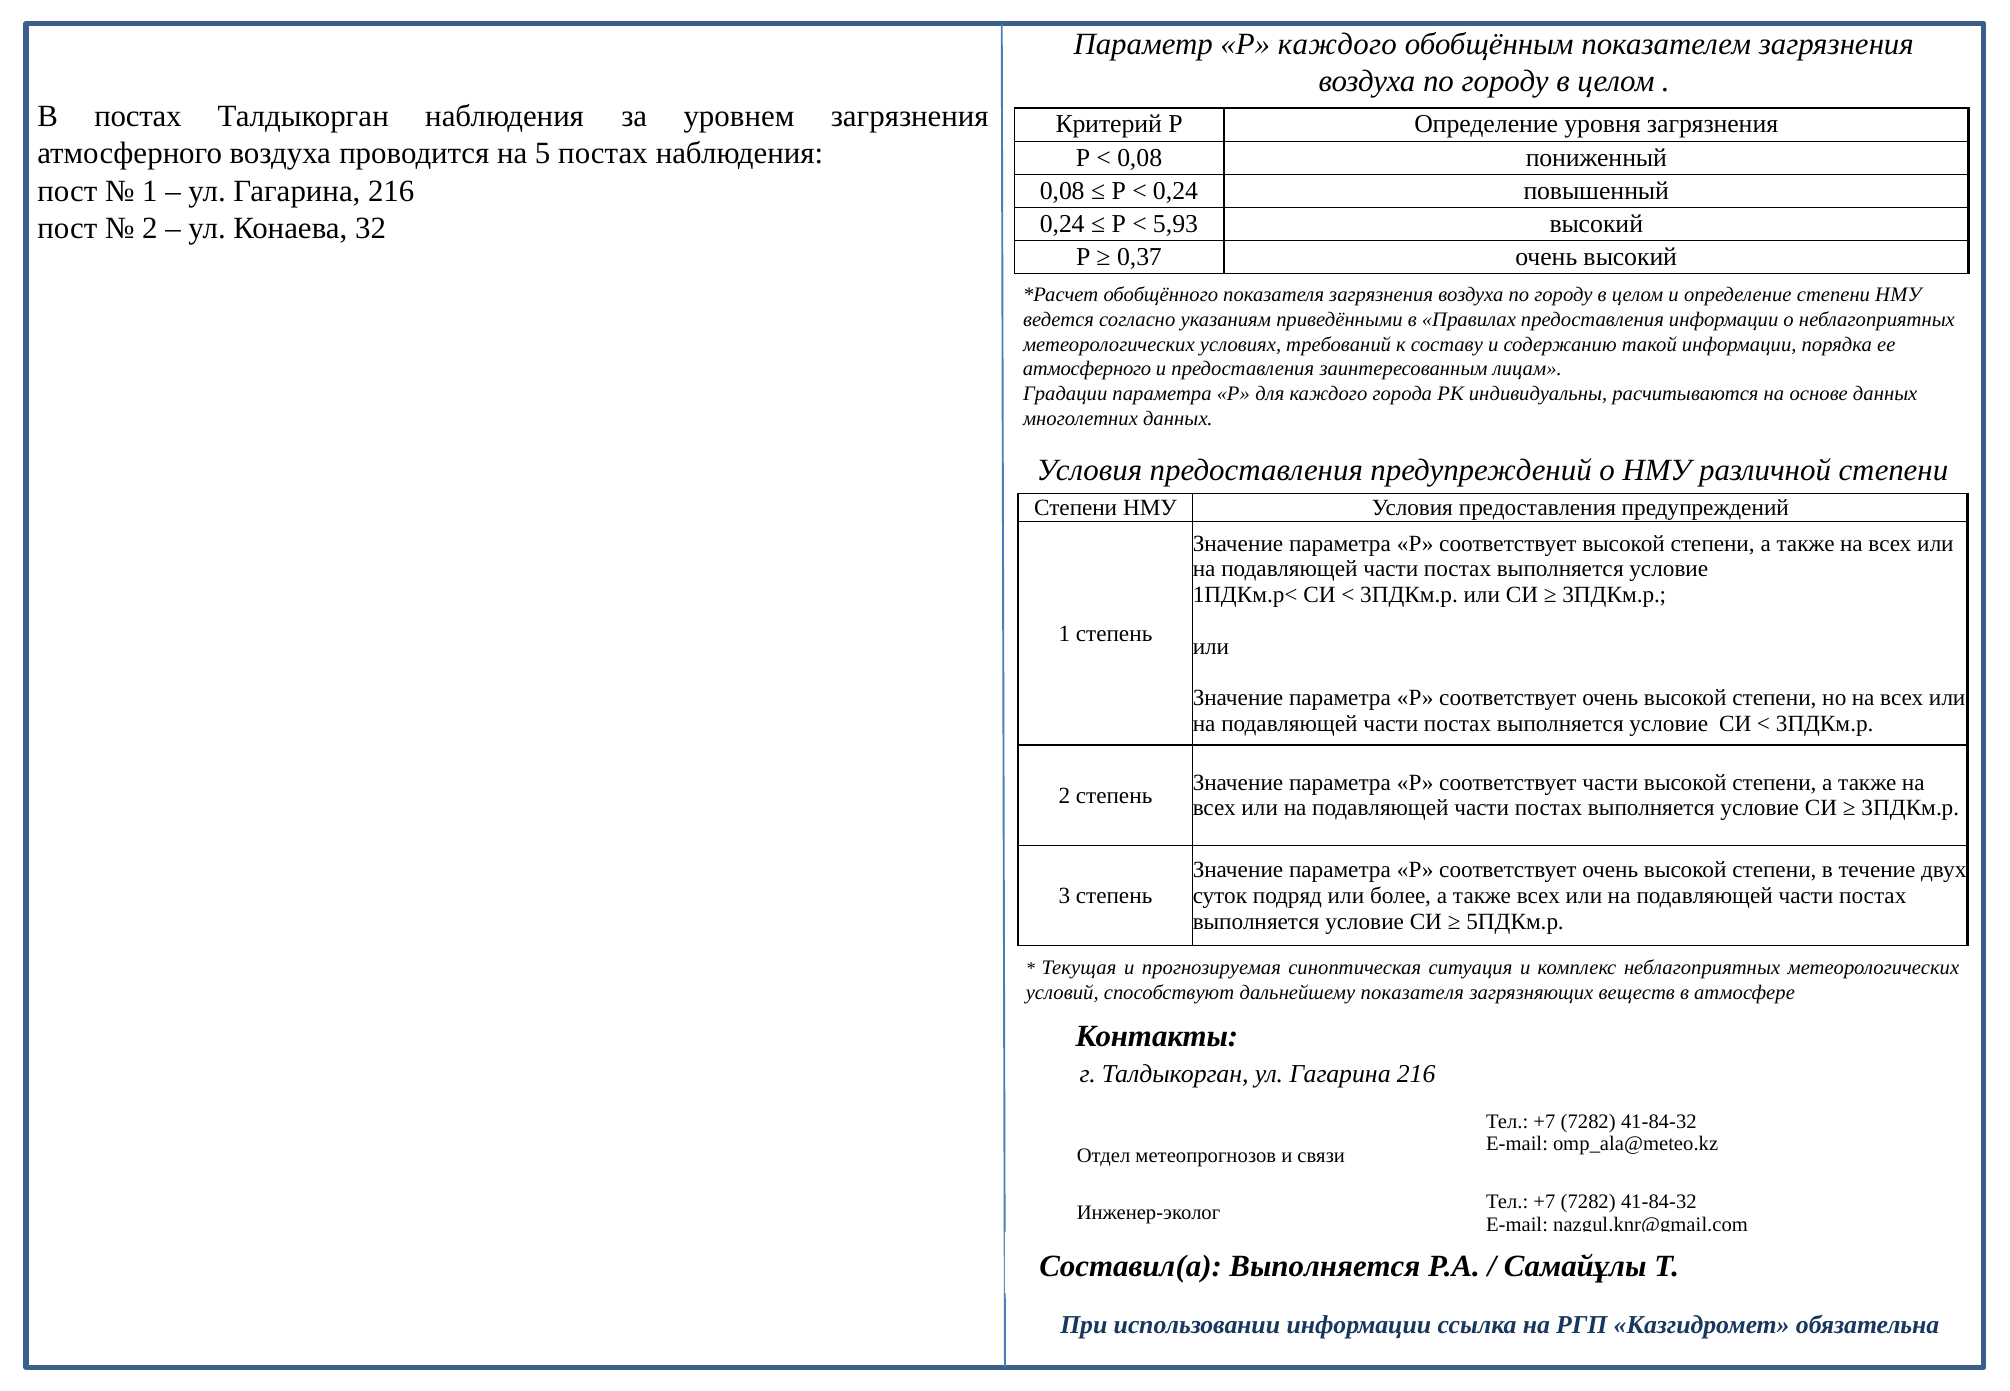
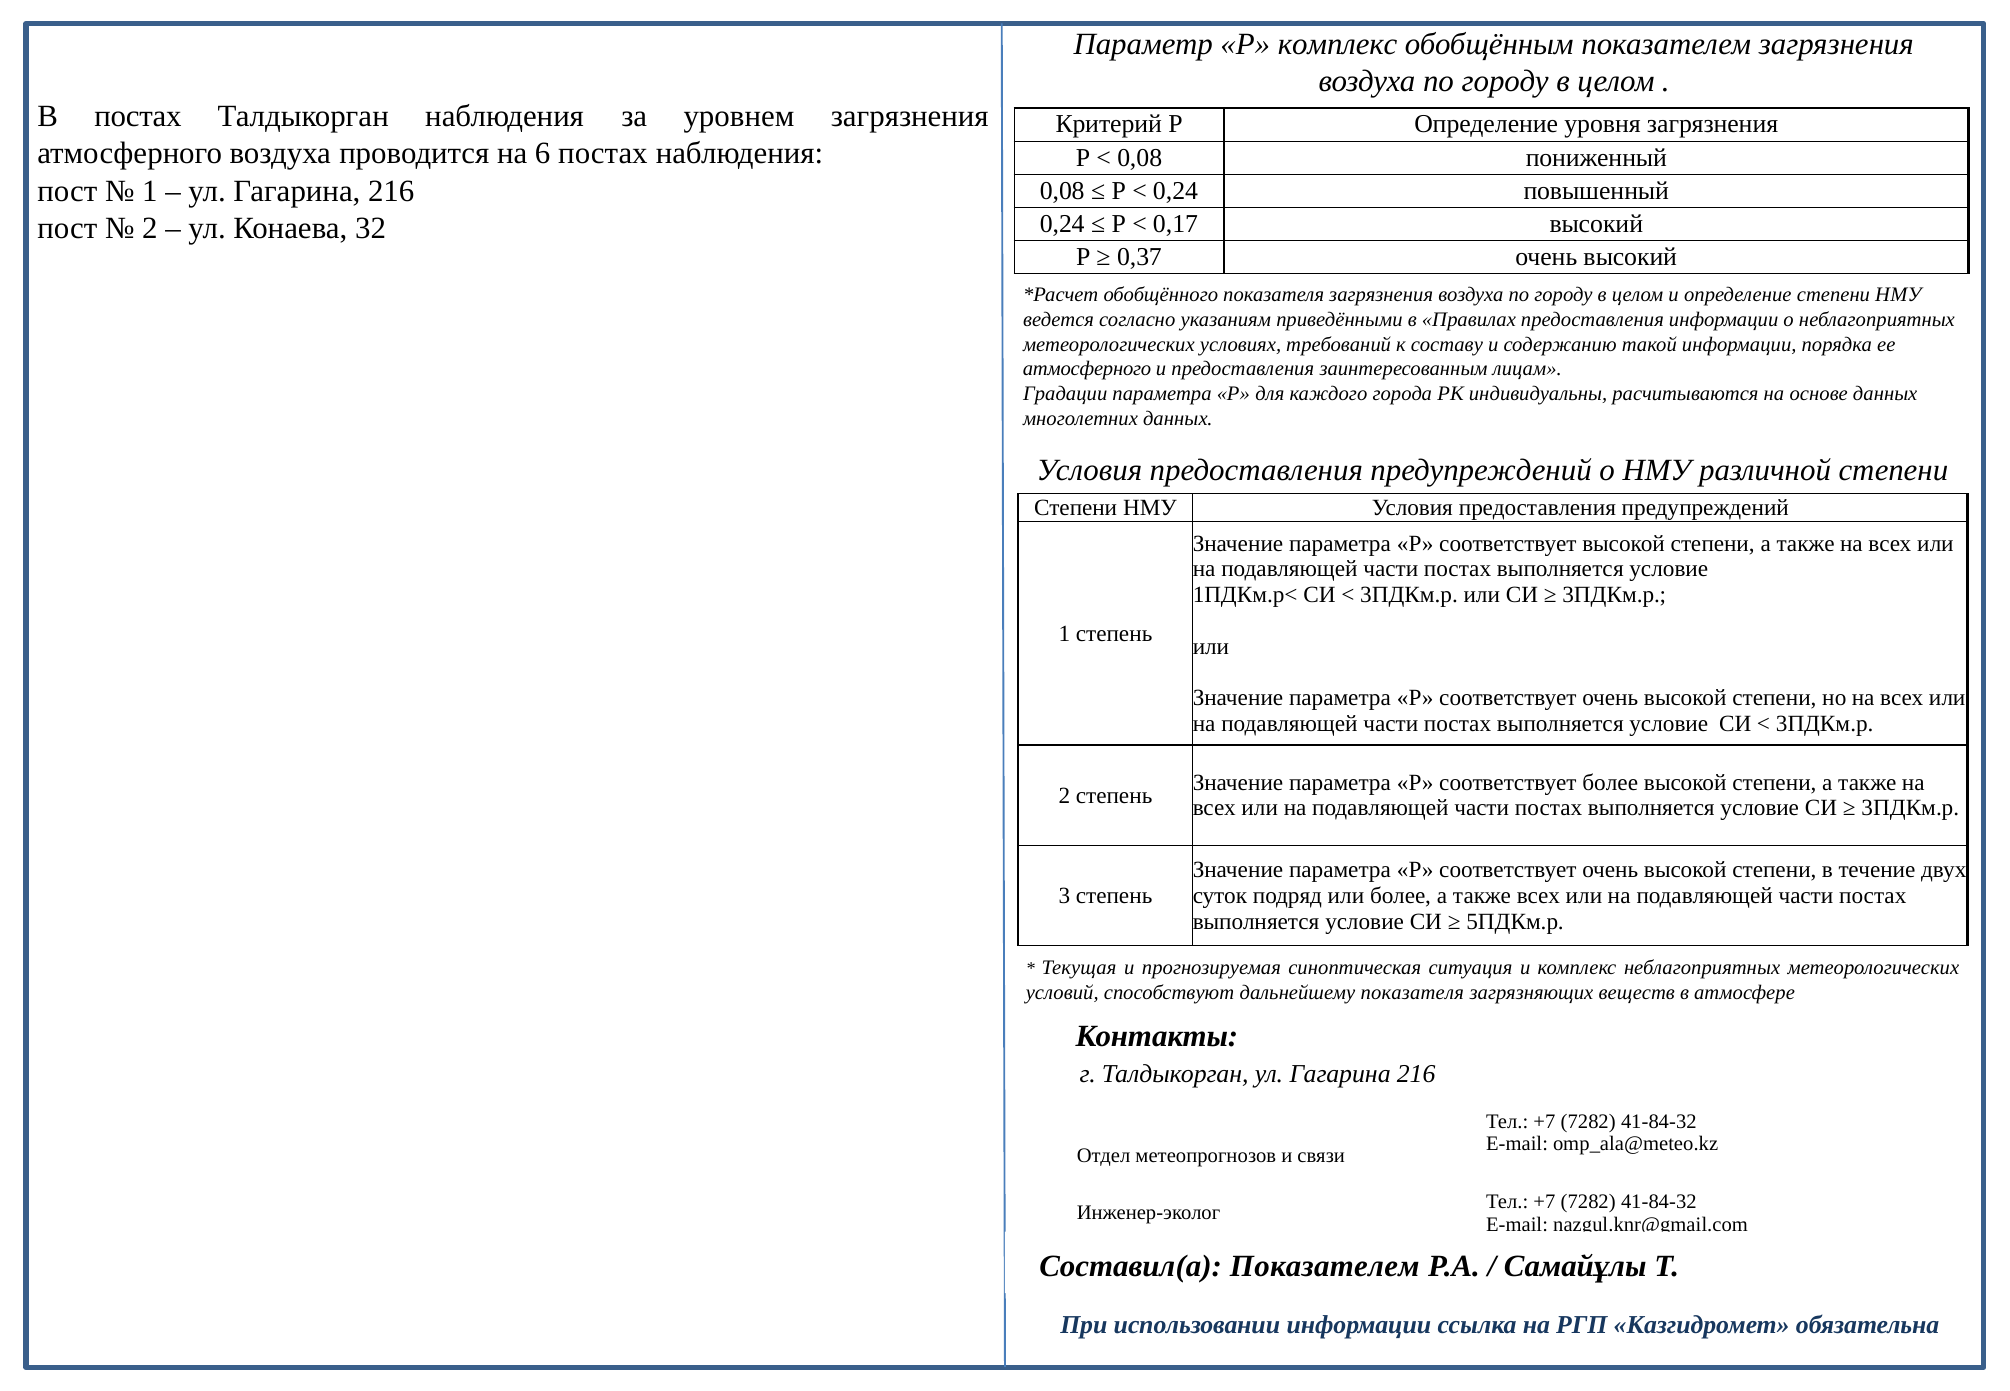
Р каждого: каждого -> комплекс
5: 5 -> 6
5,93: 5,93 -> 0,17
соответствует части: части -> более
Составил(а Выполняется: Выполняется -> Показателем
